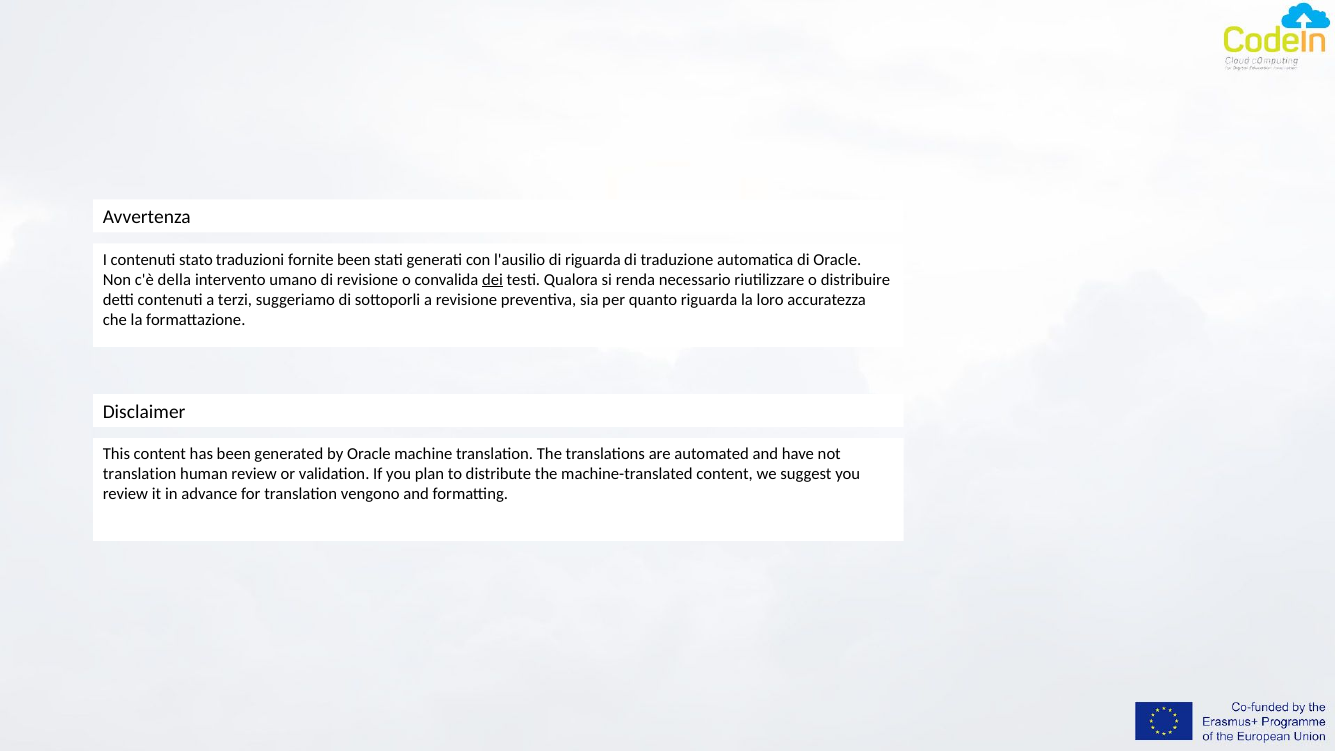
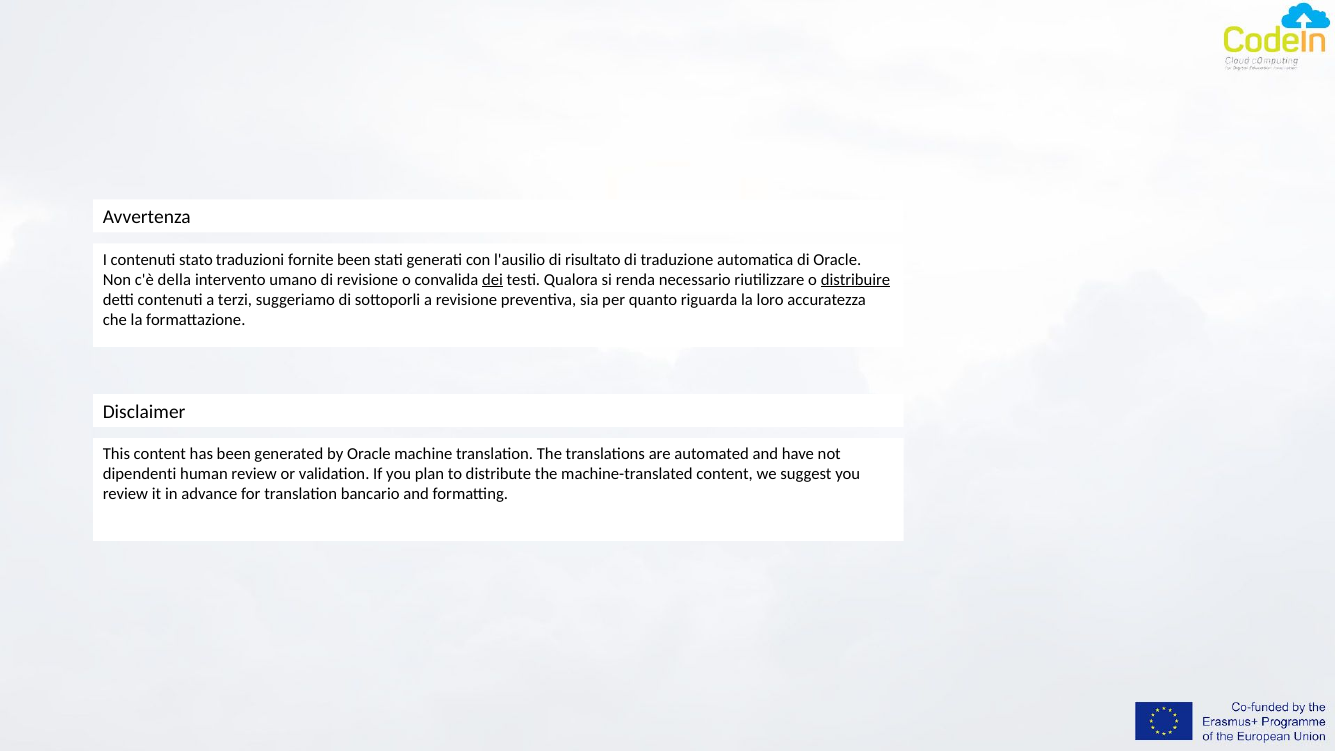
di riguarda: riguarda -> risultato
distribuire underline: none -> present
translation at (140, 474): translation -> dipendenti
vengono: vengono -> bancario
